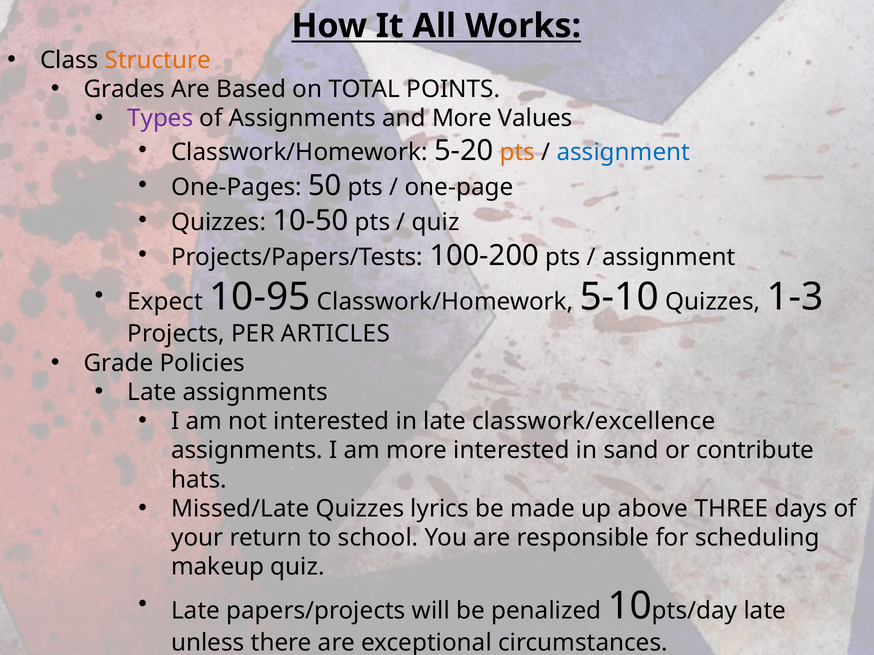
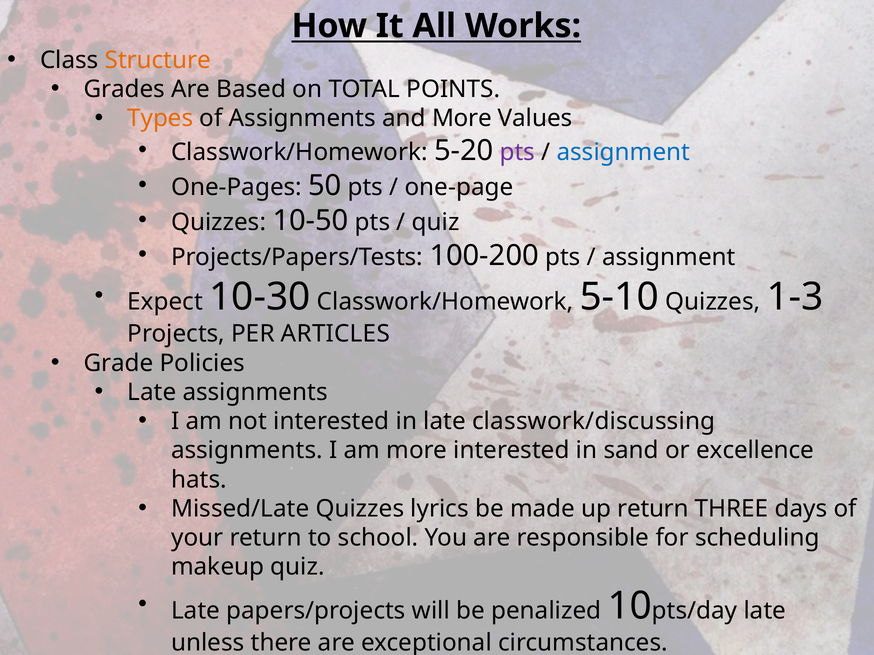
Types colour: purple -> orange
pts at (517, 153) colour: orange -> purple
10-95: 10-95 -> 10-30
classwork/excellence: classwork/excellence -> classwork/discussing
contribute: contribute -> excellence
up above: above -> return
